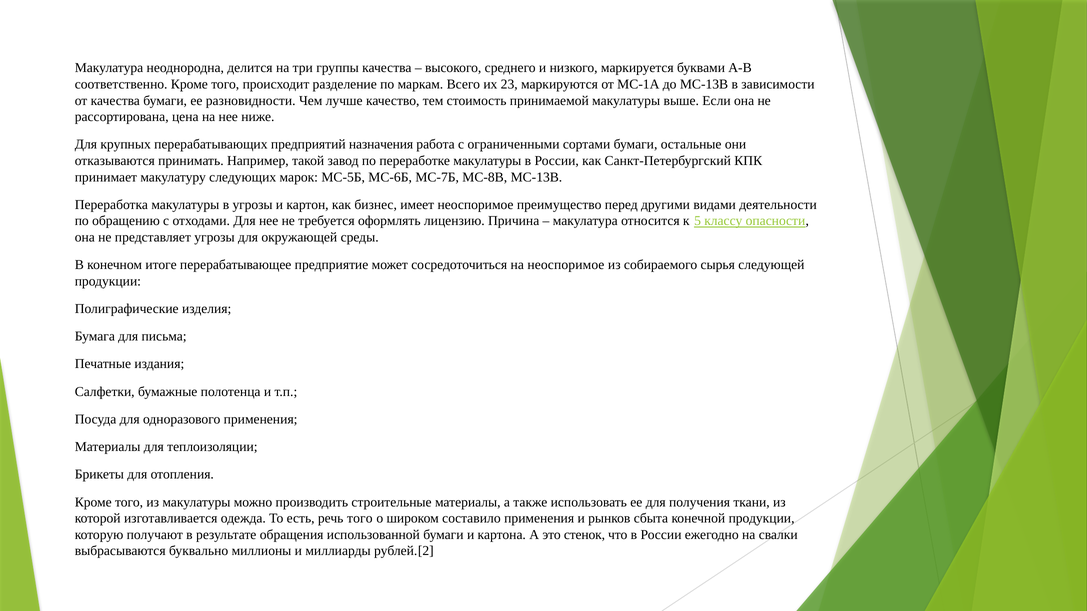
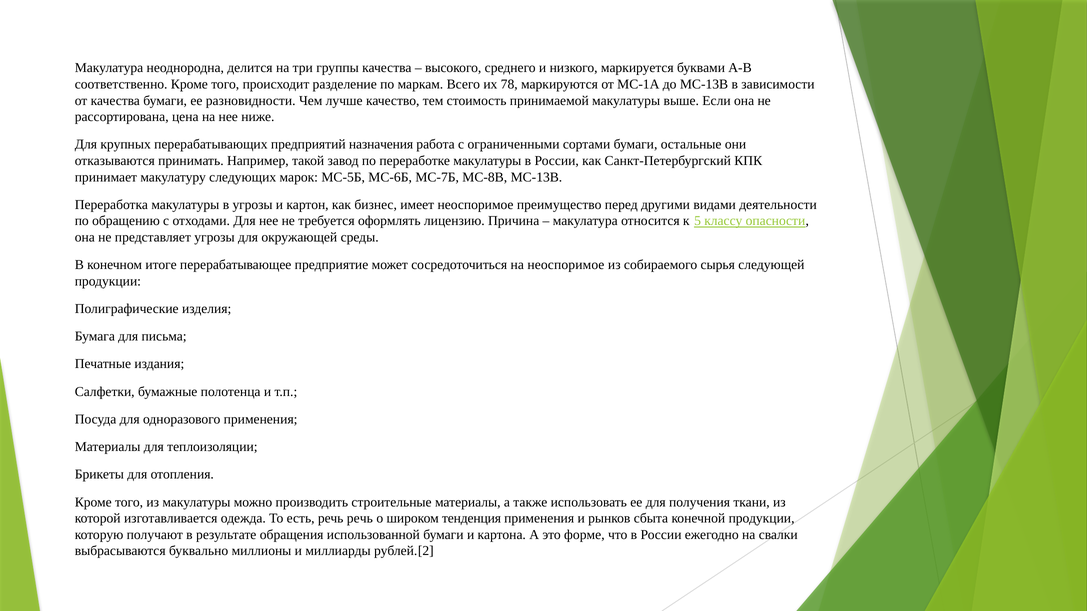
23: 23 -> 78
речь того: того -> речь
составило: составило -> тенденция
стенок: стенок -> форме
